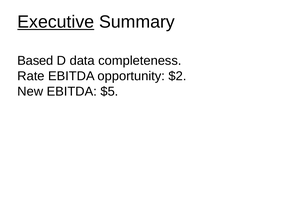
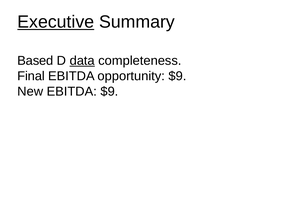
data underline: none -> present
Rate: Rate -> Final
opportunity $2: $2 -> $9
EBITDA $5: $5 -> $9
